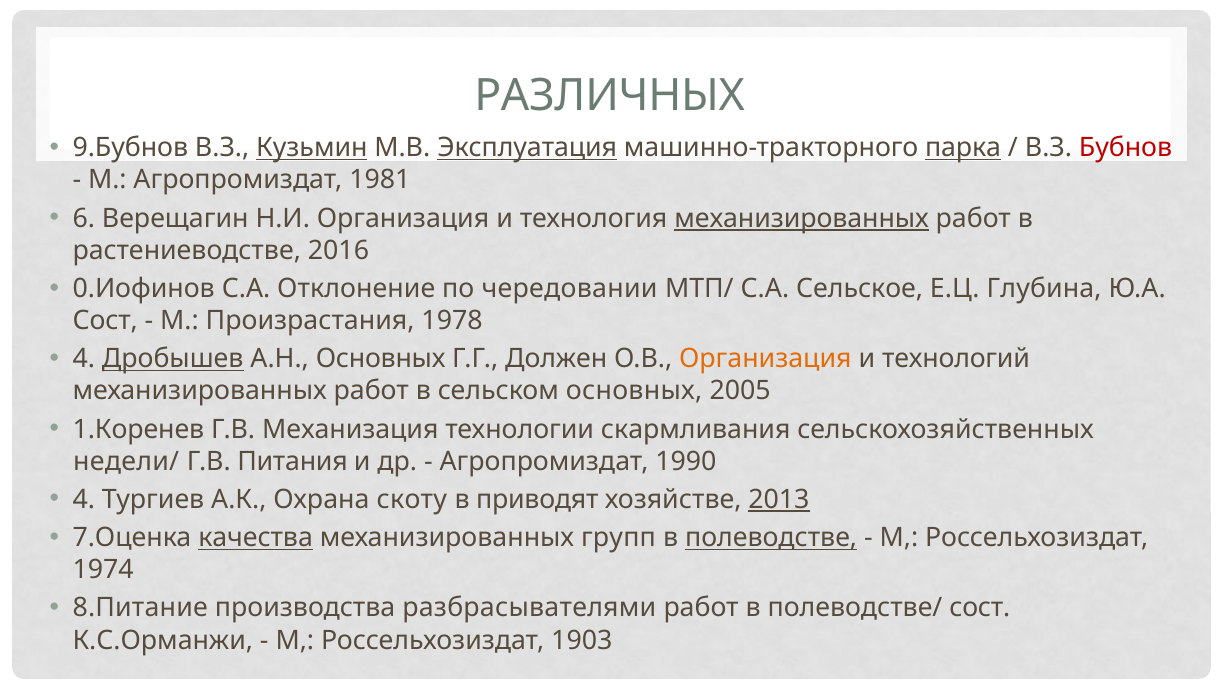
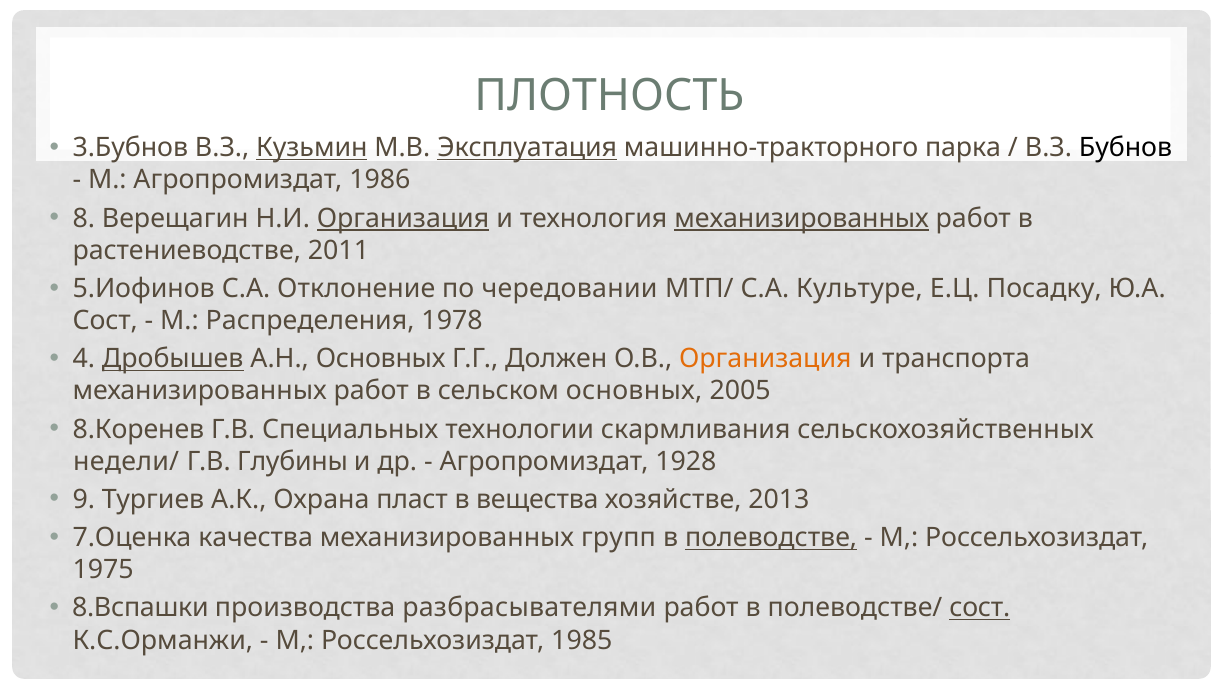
РАЗЛИЧНЫХ: РАЗЛИЧНЫХ -> ПЛОТНОСТЬ
9.Бубнов: 9.Бубнов -> 3.Бубнов
парка underline: present -> none
Бубнов colour: red -> black
1981: 1981 -> 1986
6: 6 -> 8
Организация at (403, 218) underline: none -> present
2016: 2016 -> 2011
0.Иофинов: 0.Иофинов -> 5.Иофинов
Сельское: Сельское -> Культуре
Глубина: Глубина -> Посадку
Произрастания: Произрастания -> Распределения
технологий: технологий -> транспорта
1.Коренев: 1.Коренев -> 8.Коренев
Механизация: Механизация -> Специальных
Питания: Питания -> Глубины
1990: 1990 -> 1928
4 at (84, 500): 4 -> 9
скоту: скоту -> пласт
приводят: приводят -> вещества
2013 underline: present -> none
качества underline: present -> none
1974: 1974 -> 1975
8.Питание: 8.Питание -> 8.Вспашки
сост at (980, 608) underline: none -> present
1903: 1903 -> 1985
